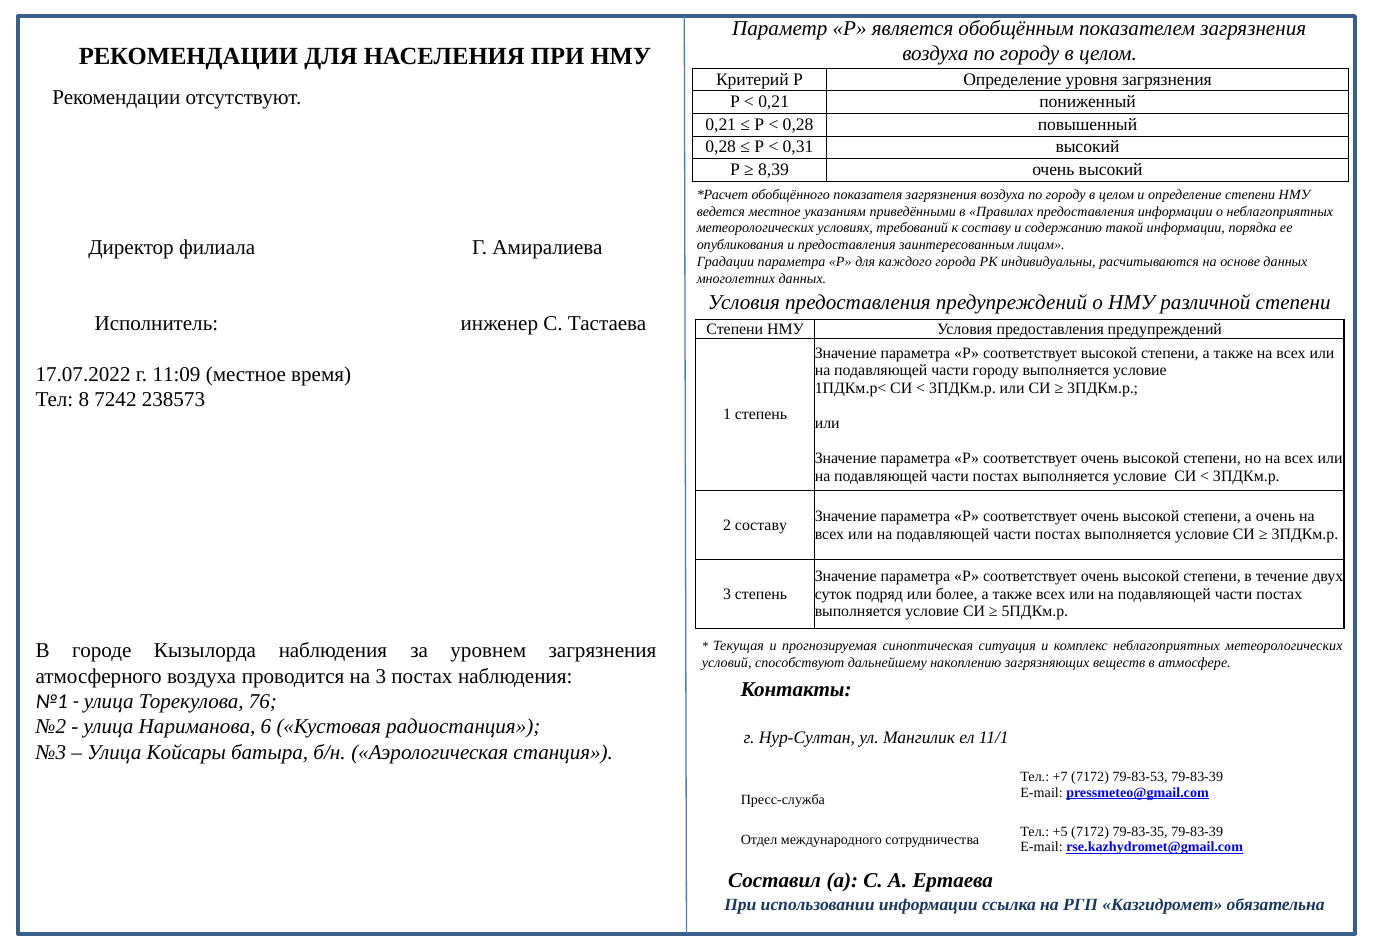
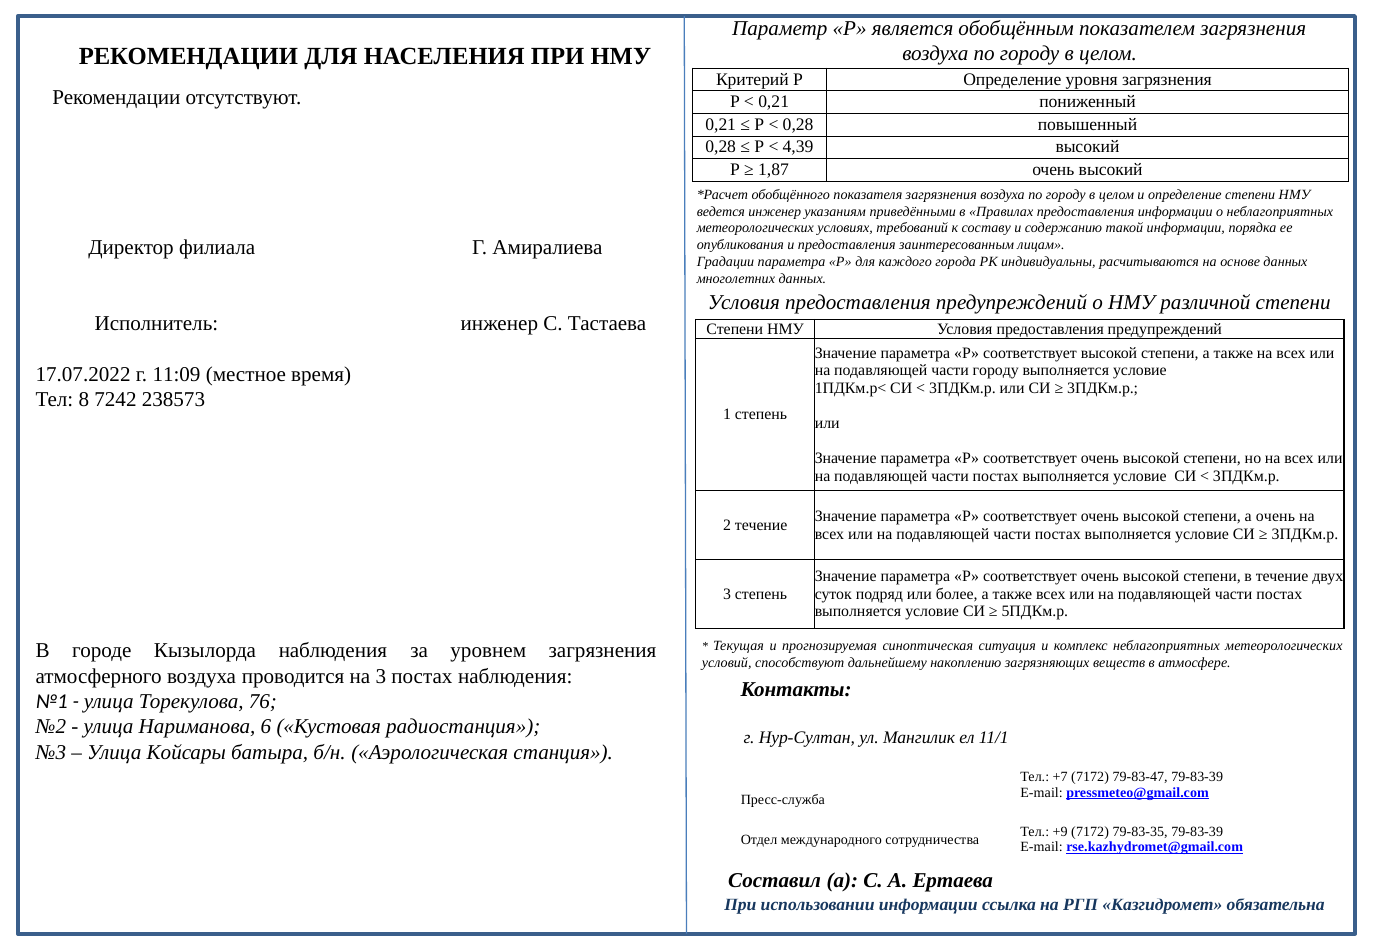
0,31: 0,31 -> 4,39
8,39: 8,39 -> 1,87
ведется местное: местное -> инженер
2 составу: составу -> течение
79-83-53: 79-83-53 -> 79-83-47
+5: +5 -> +9
